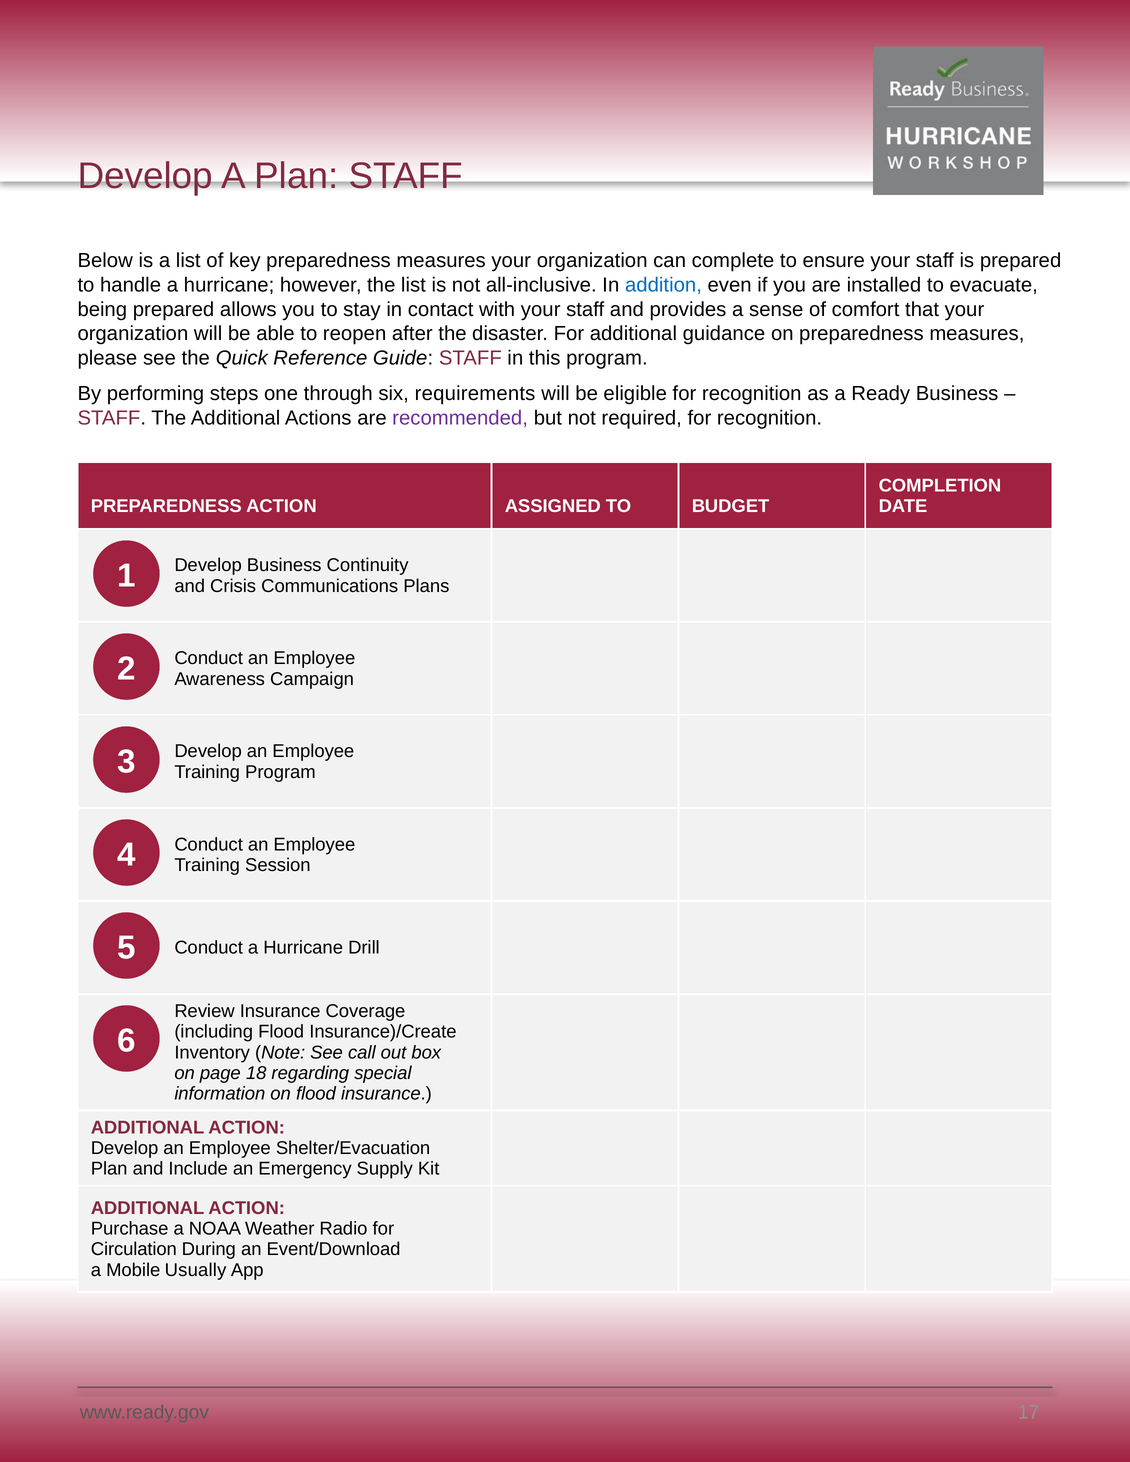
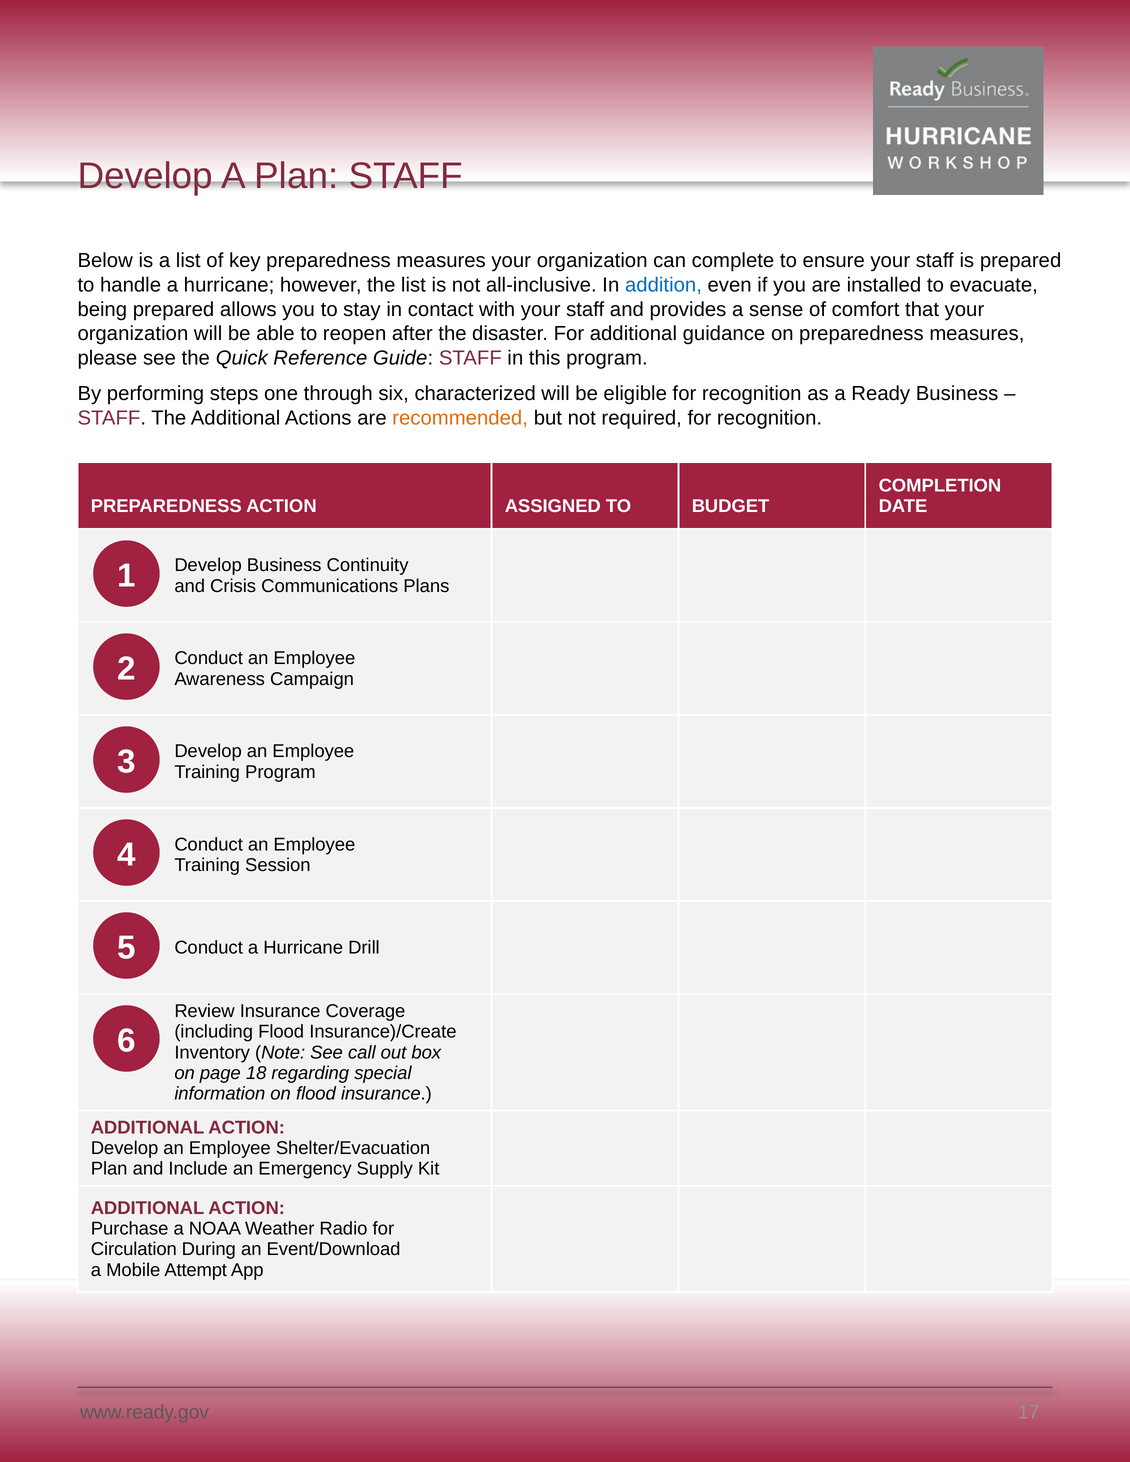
requirements: requirements -> characterized
recommended colour: purple -> orange
Usually: Usually -> Attempt
